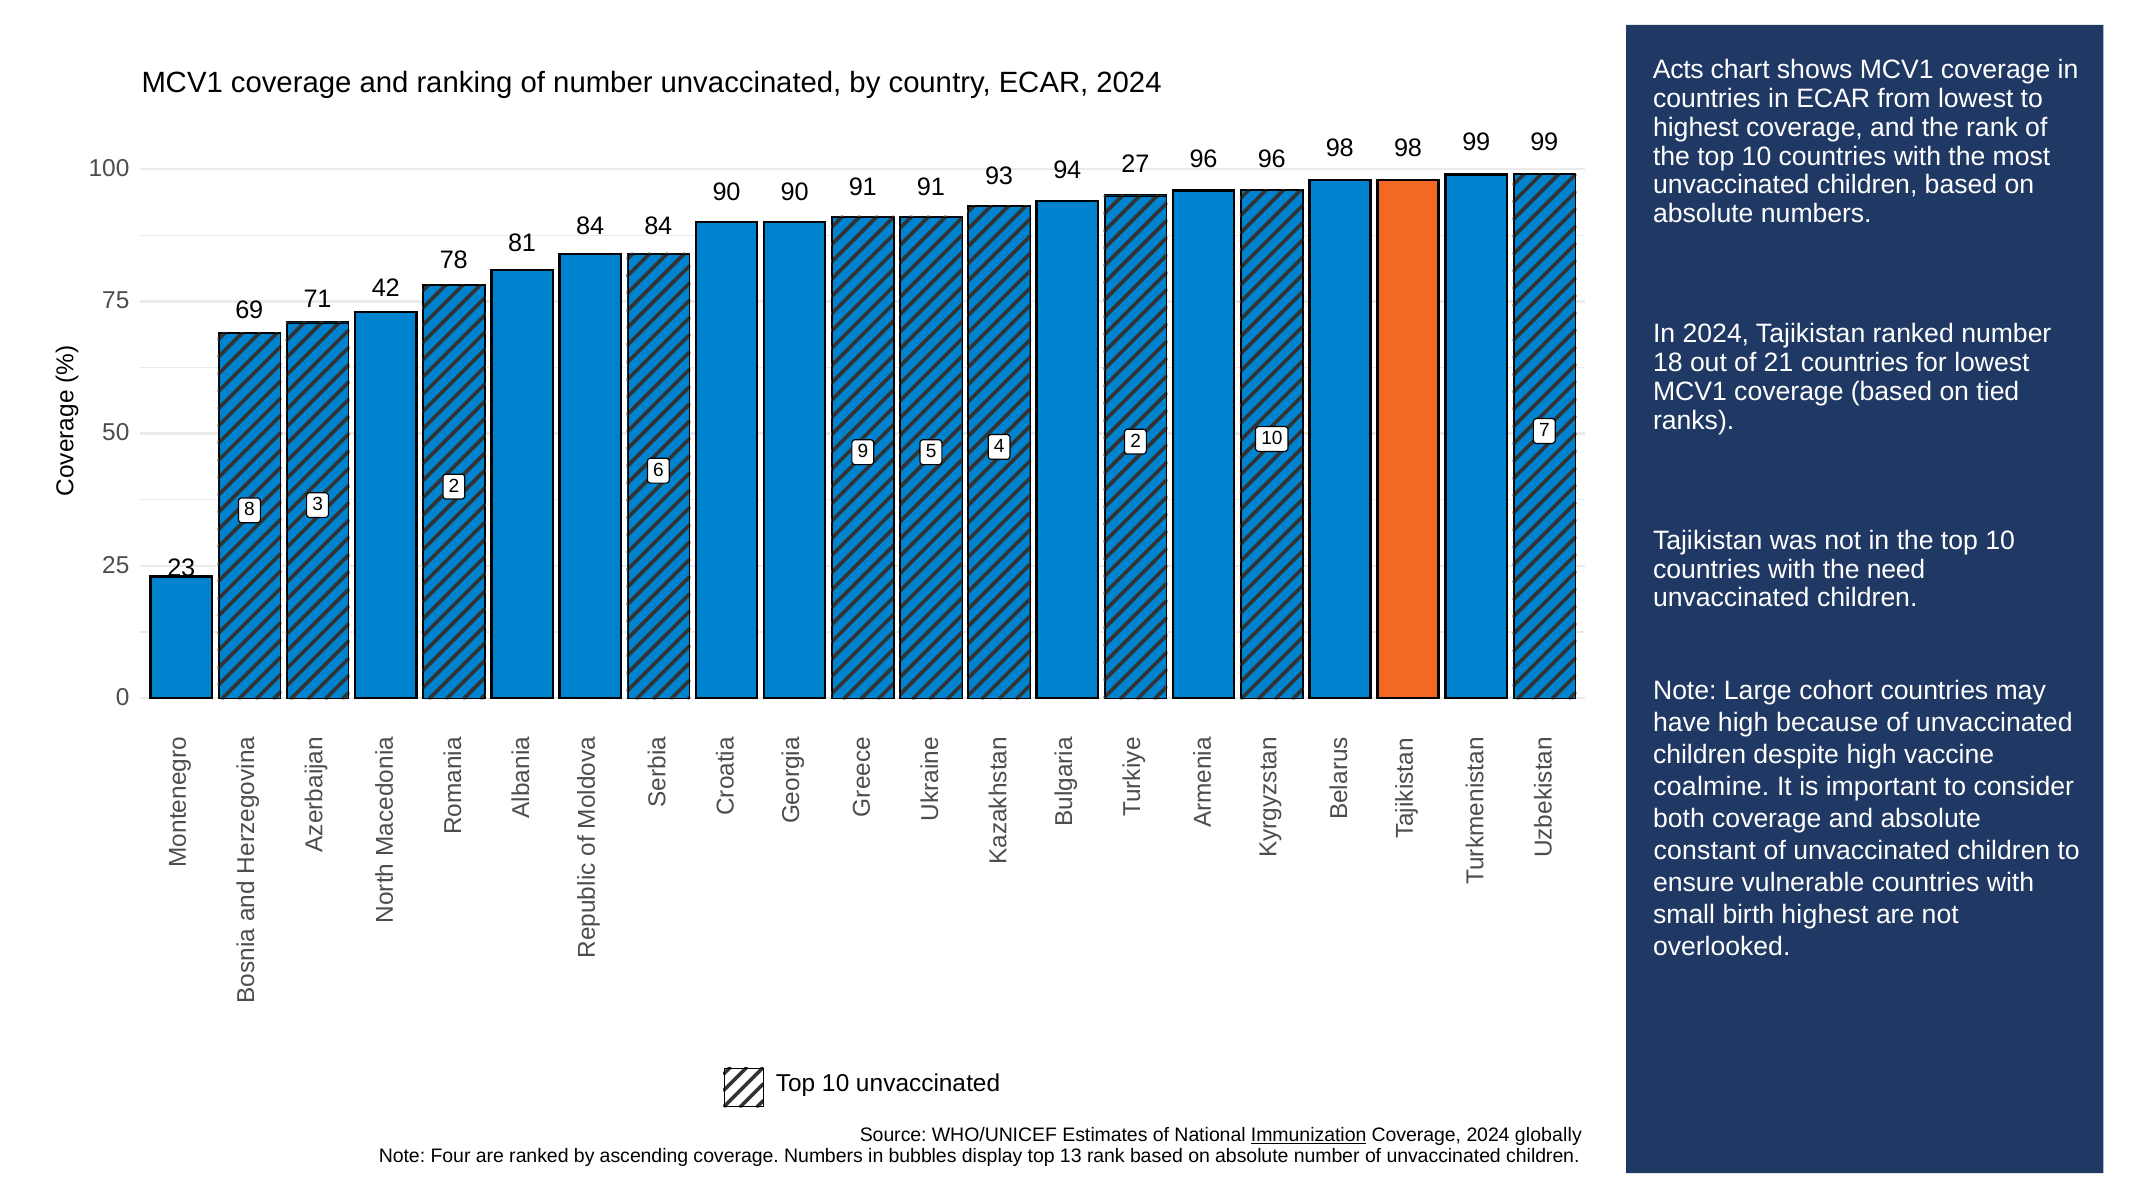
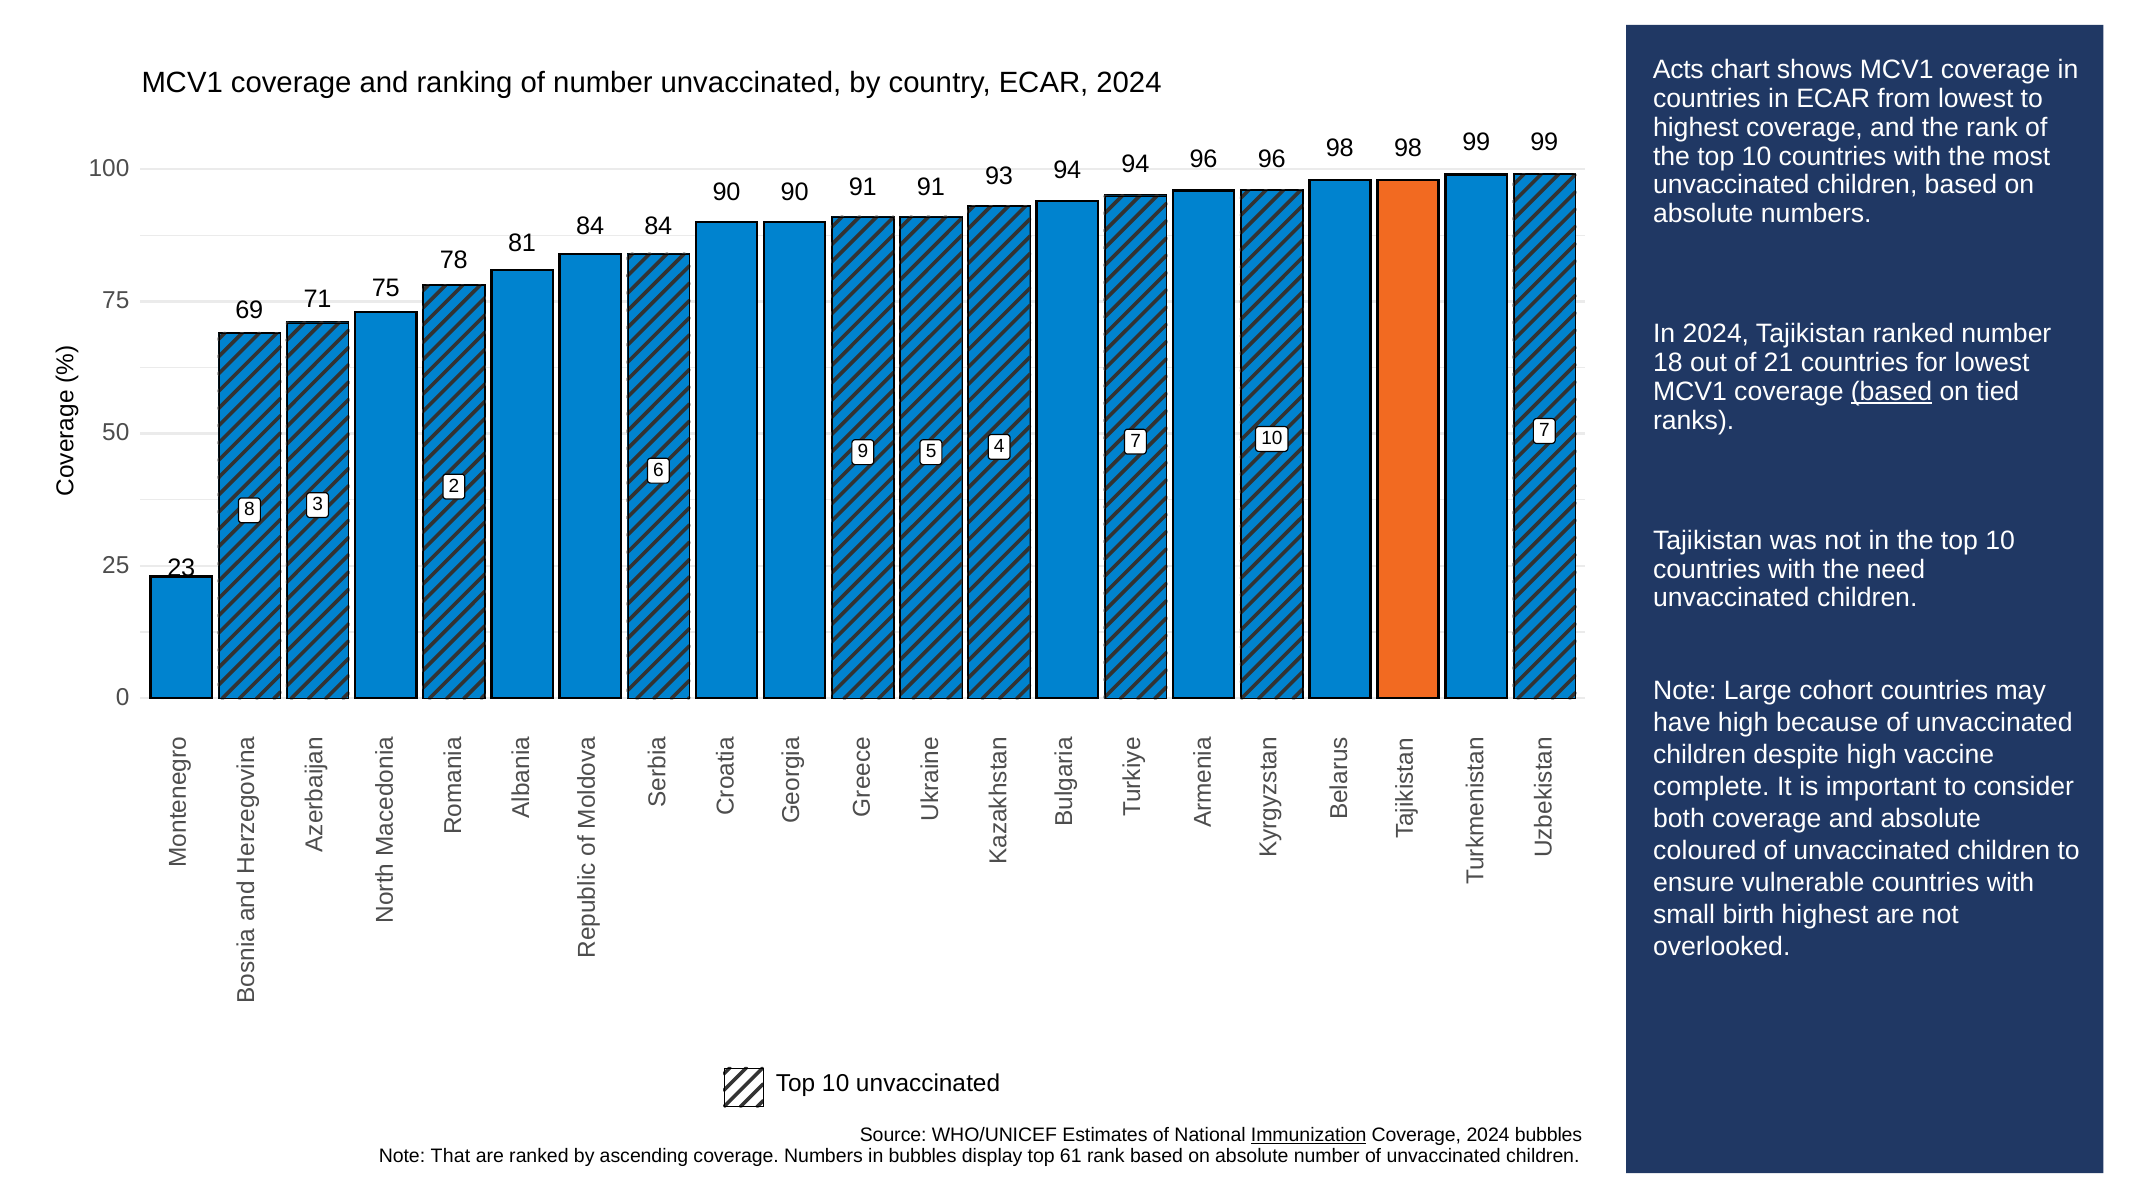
94 27: 27 -> 94
71 42: 42 -> 75
based at (1891, 392) underline: none -> present
4 2: 2 -> 7
coalmine: coalmine -> complete
constant: constant -> coloured
2024 globally: globally -> bubbles
Four: Four -> That
13: 13 -> 61
